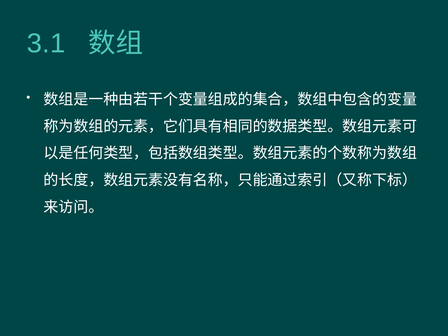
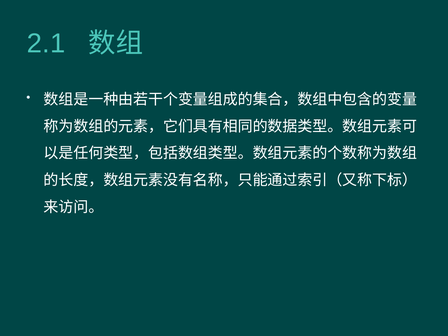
3.1: 3.1 -> 2.1
